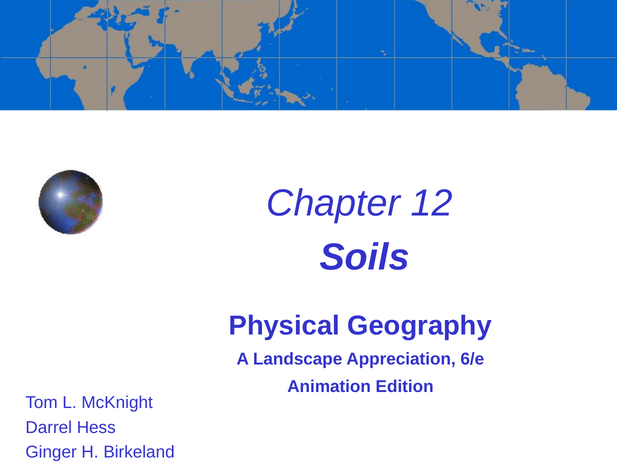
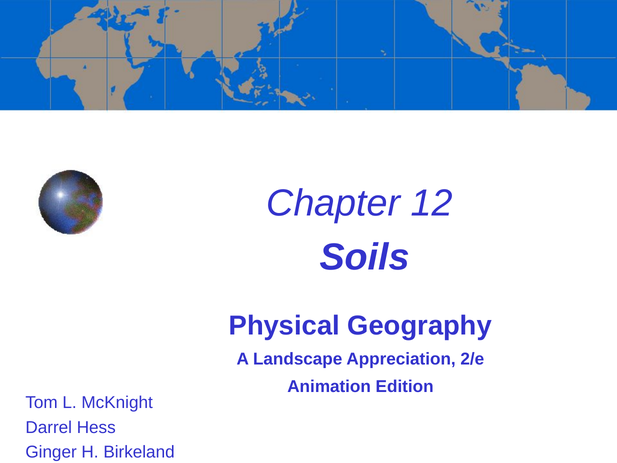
6/e: 6/e -> 2/e
